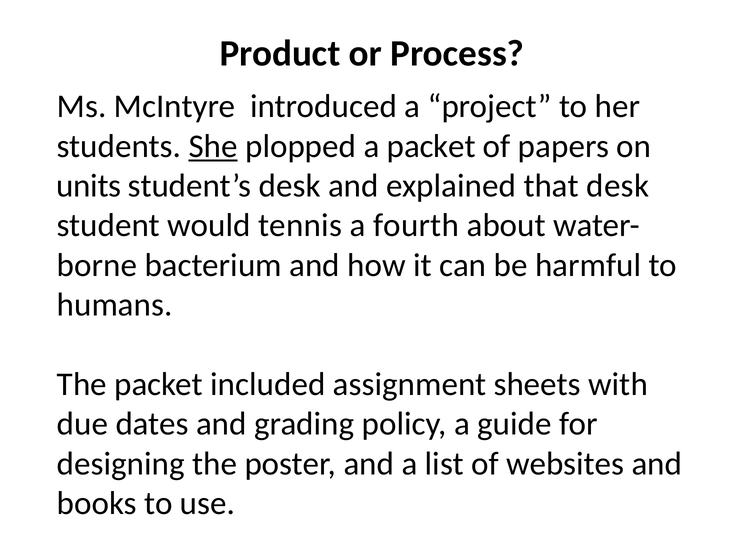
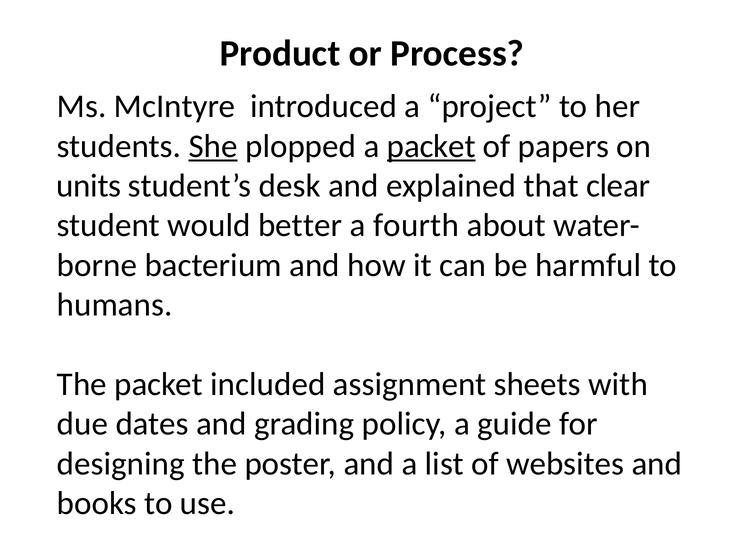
packet at (431, 146) underline: none -> present
that desk: desk -> clear
tennis: tennis -> better
